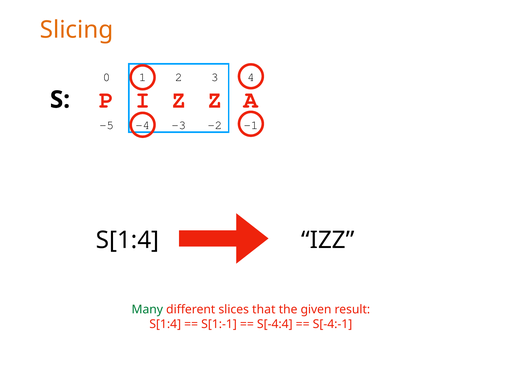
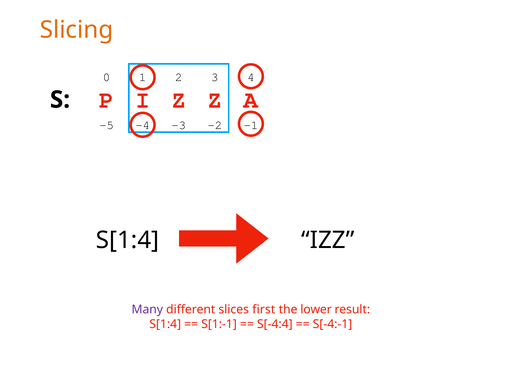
Many colour: green -> purple
that: that -> first
given: given -> lower
